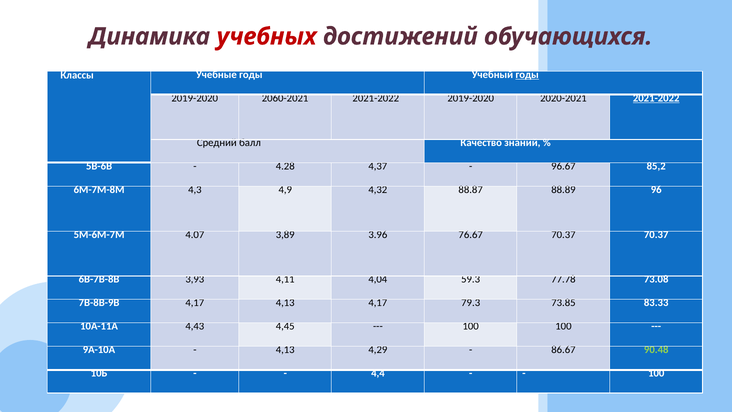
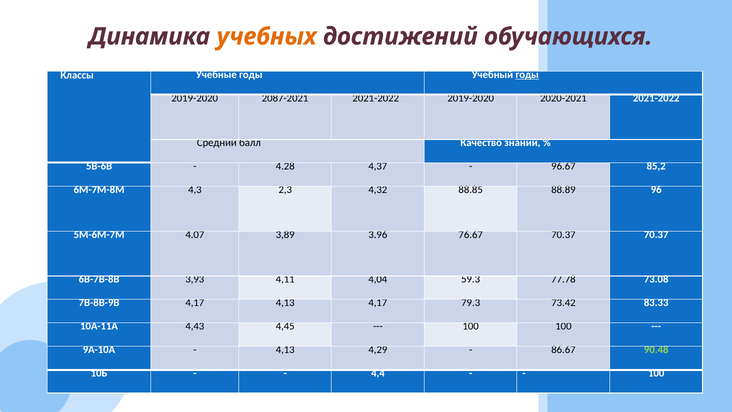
учебных colour: red -> orange
2060-2021: 2060-2021 -> 2087-2021
2021-2022 at (656, 98) underline: present -> none
4,9: 4,9 -> 2,3
88.87: 88.87 -> 88.85
73.85: 73.85 -> 73.42
